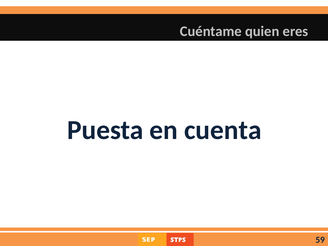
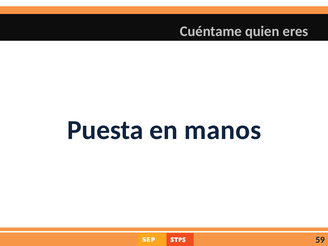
cuenta: cuenta -> manos
